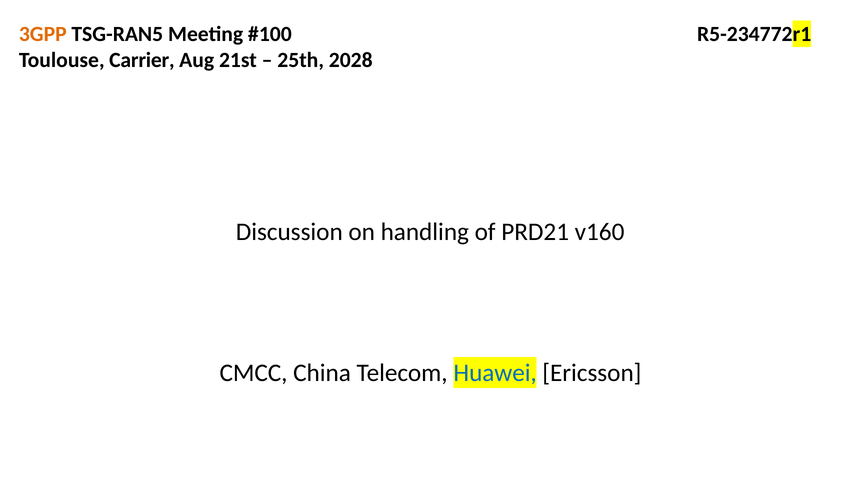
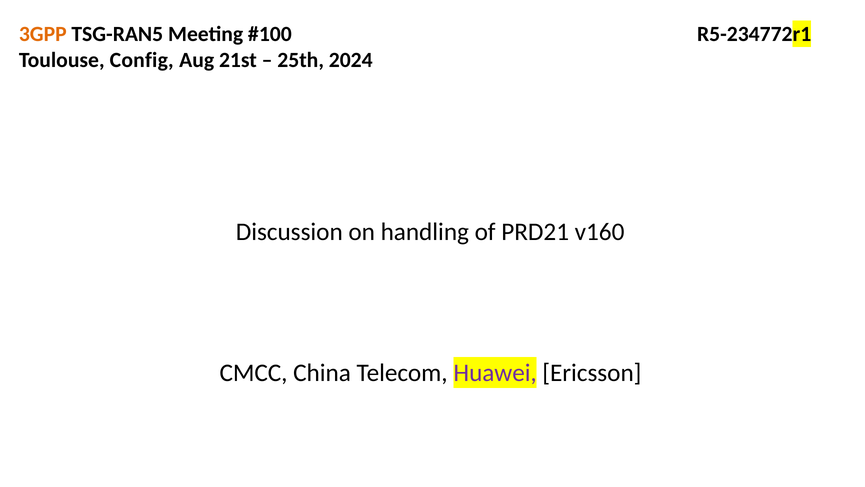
Carrier: Carrier -> Config
2028: 2028 -> 2024
Huawei colour: blue -> purple
